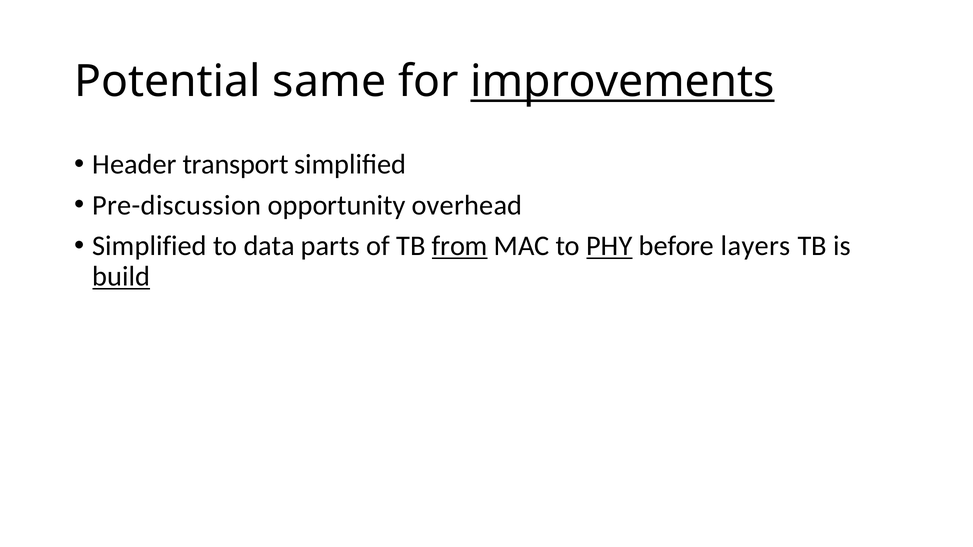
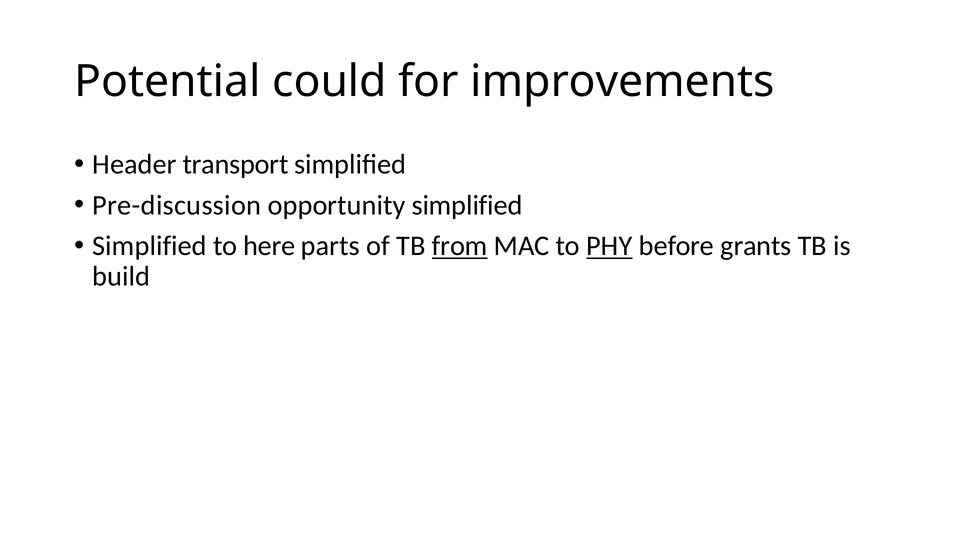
same: same -> could
improvements underline: present -> none
opportunity overhead: overhead -> simplified
data: data -> here
layers: layers -> grants
build underline: present -> none
